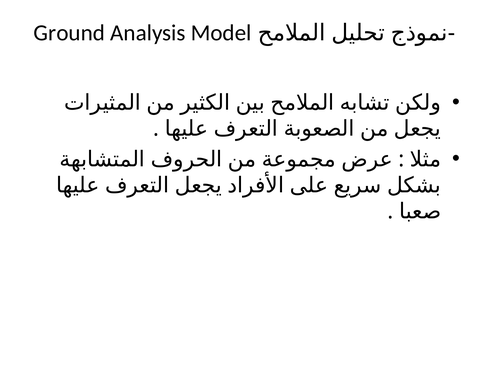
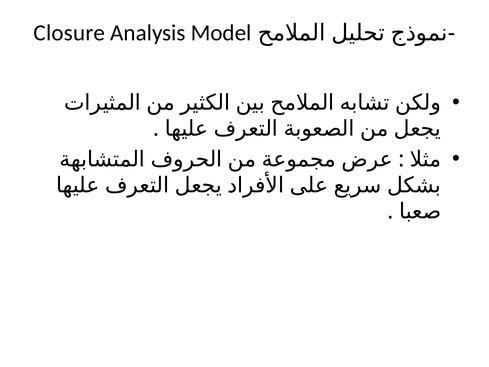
Ground: Ground -> Closure
